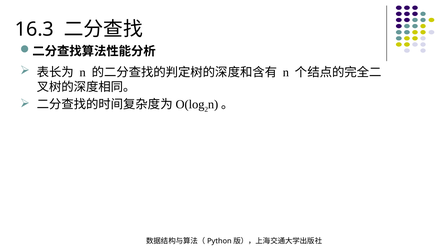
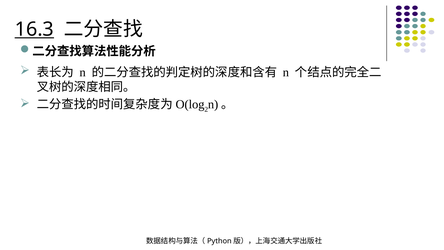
16.3 underline: none -> present
